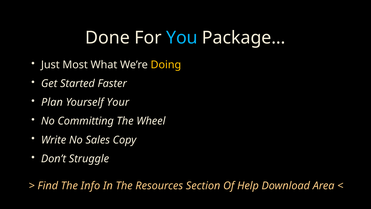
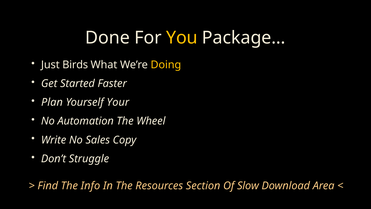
You colour: light blue -> yellow
Most: Most -> Birds
Committing: Committing -> Automation
Help: Help -> Slow
